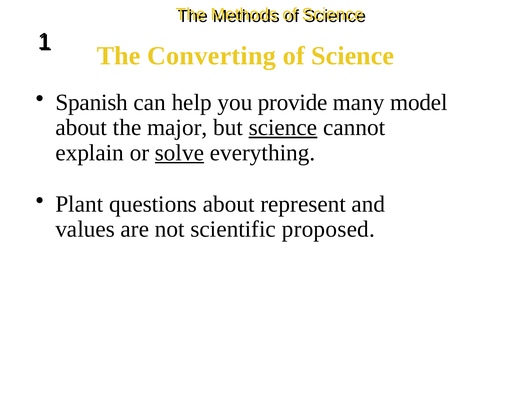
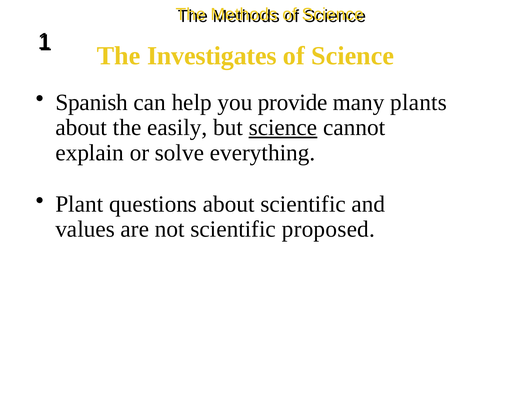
Converting: Converting -> Investigates
model: model -> plants
major: major -> easily
solve underline: present -> none
about represent: represent -> scientific
